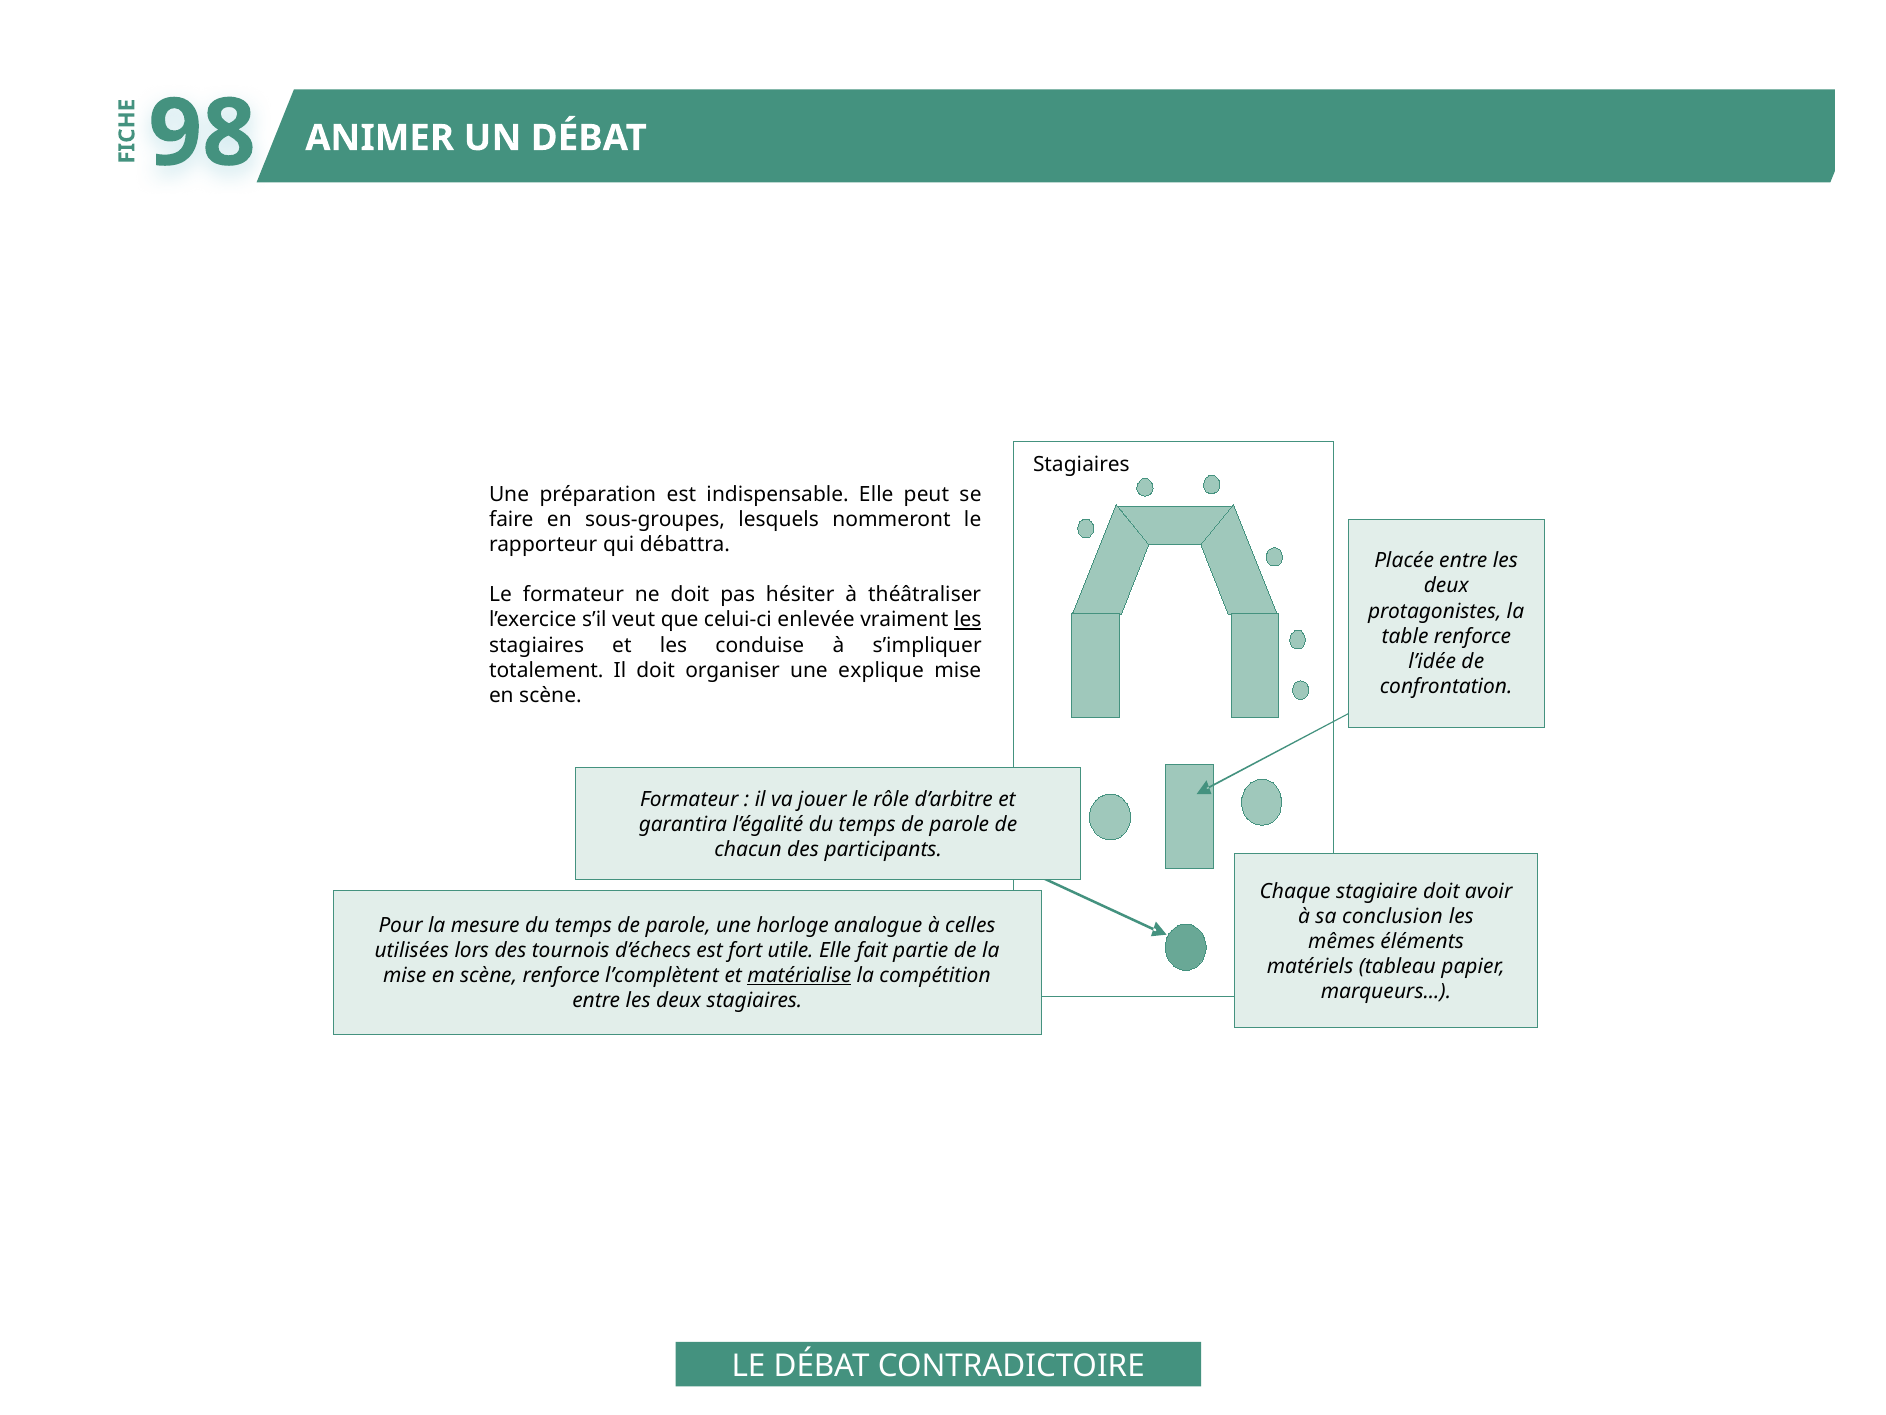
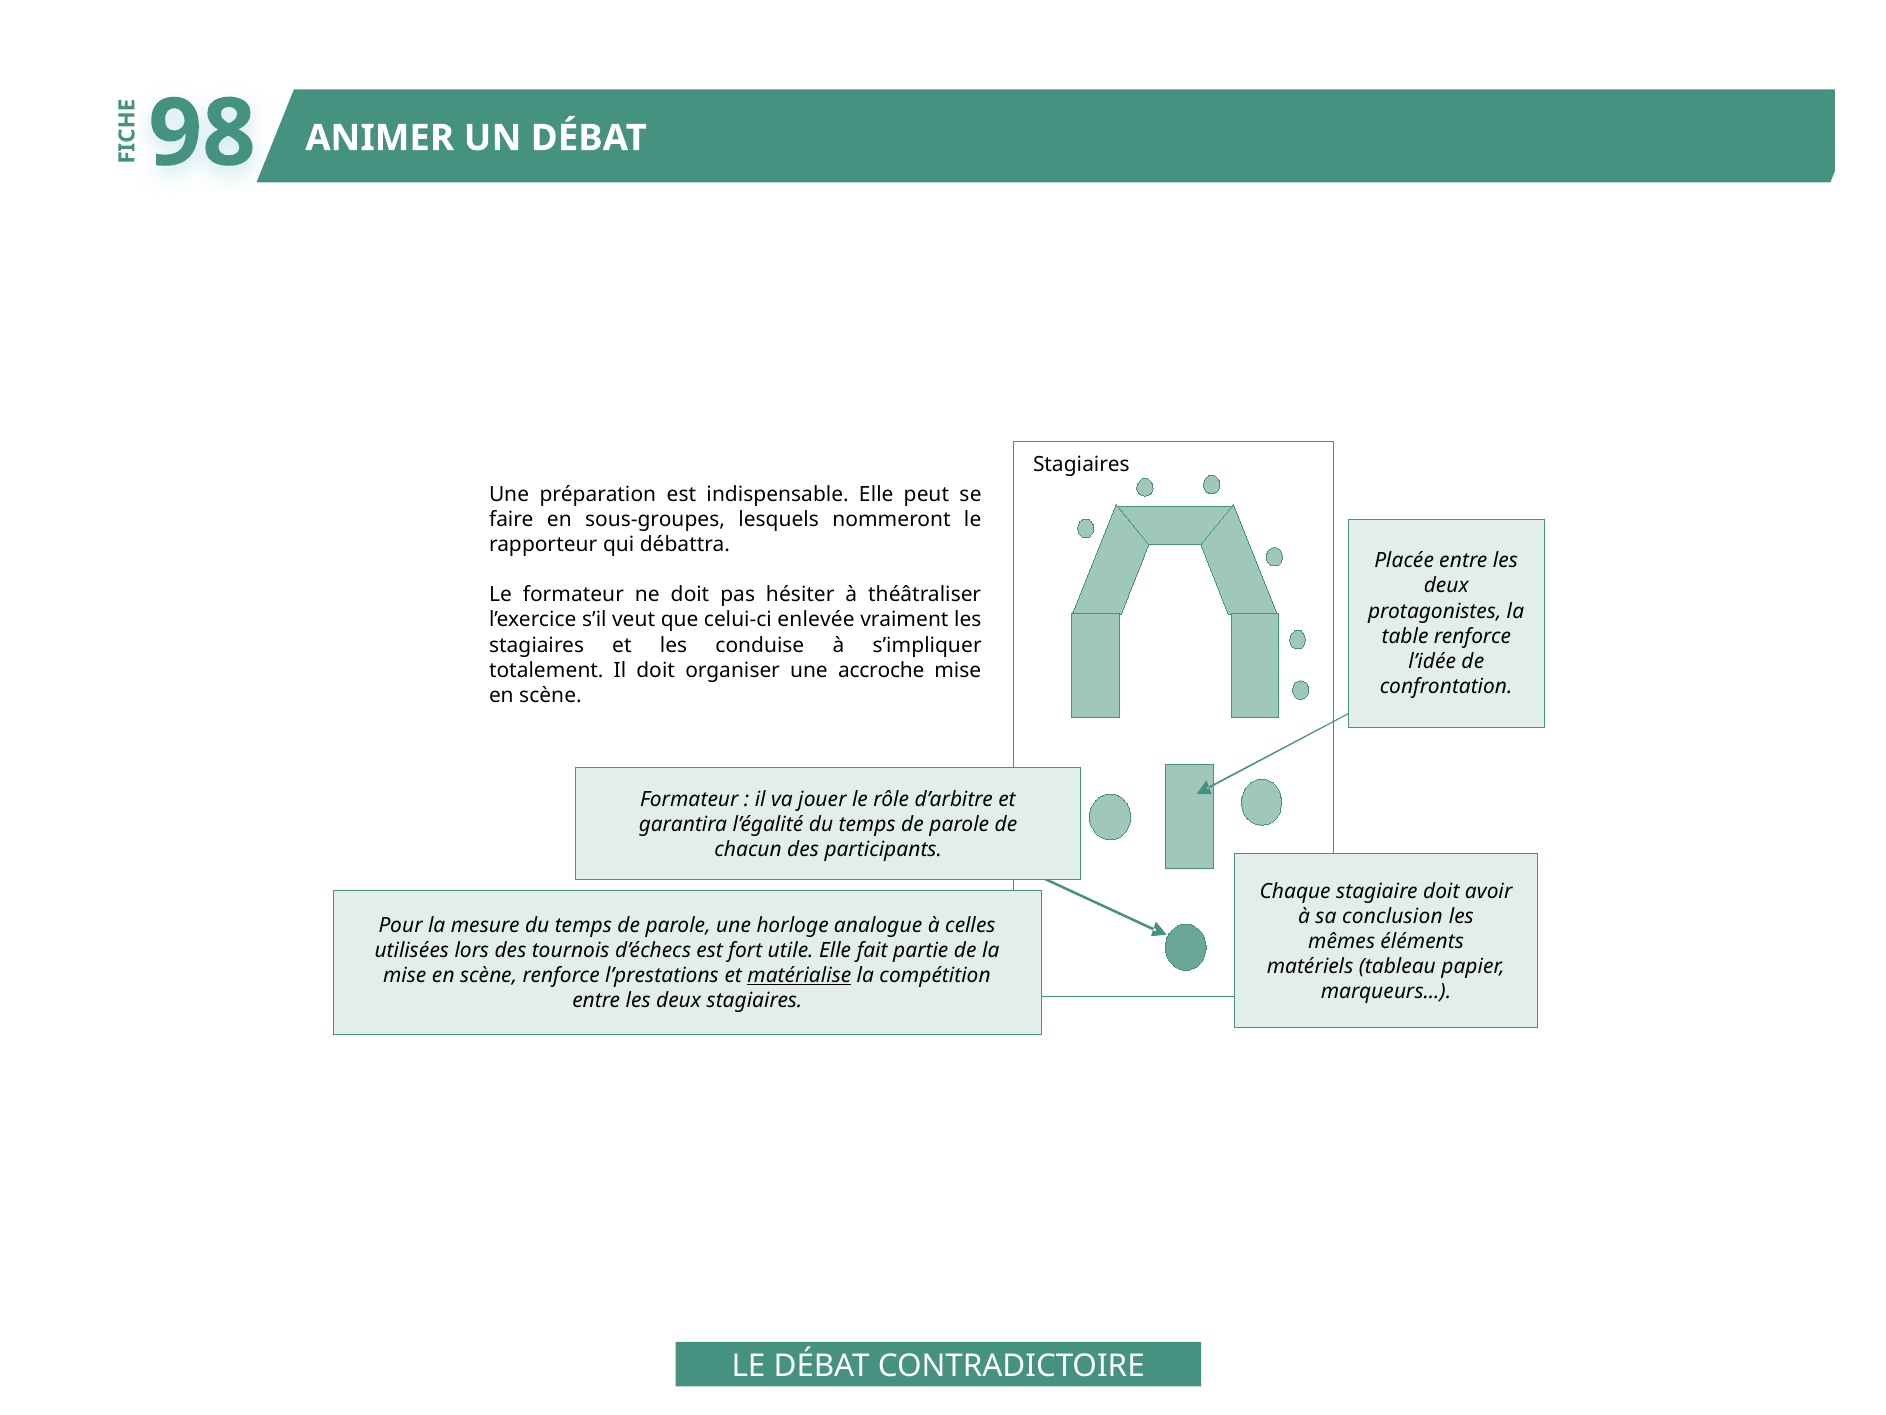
les at (968, 620) underline: present -> none
explique: explique -> accroche
l’complètent: l’complètent -> l’prestations
